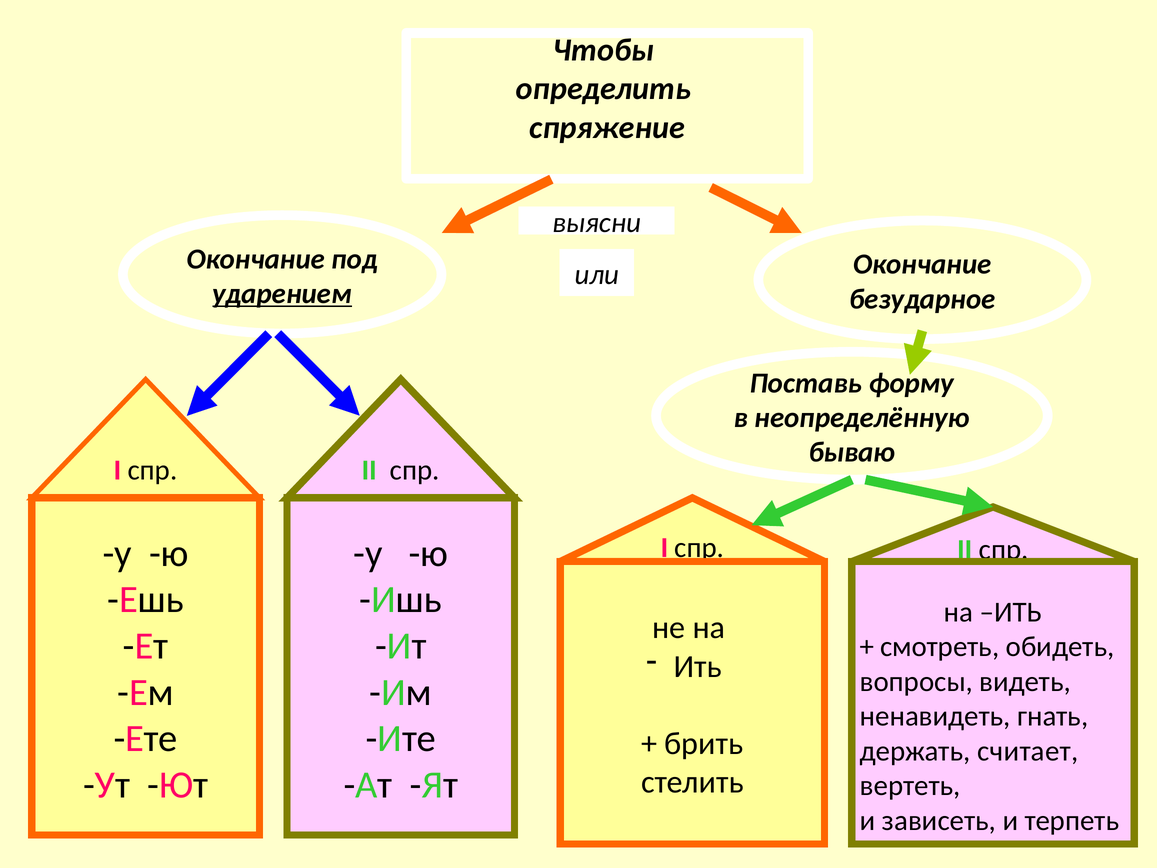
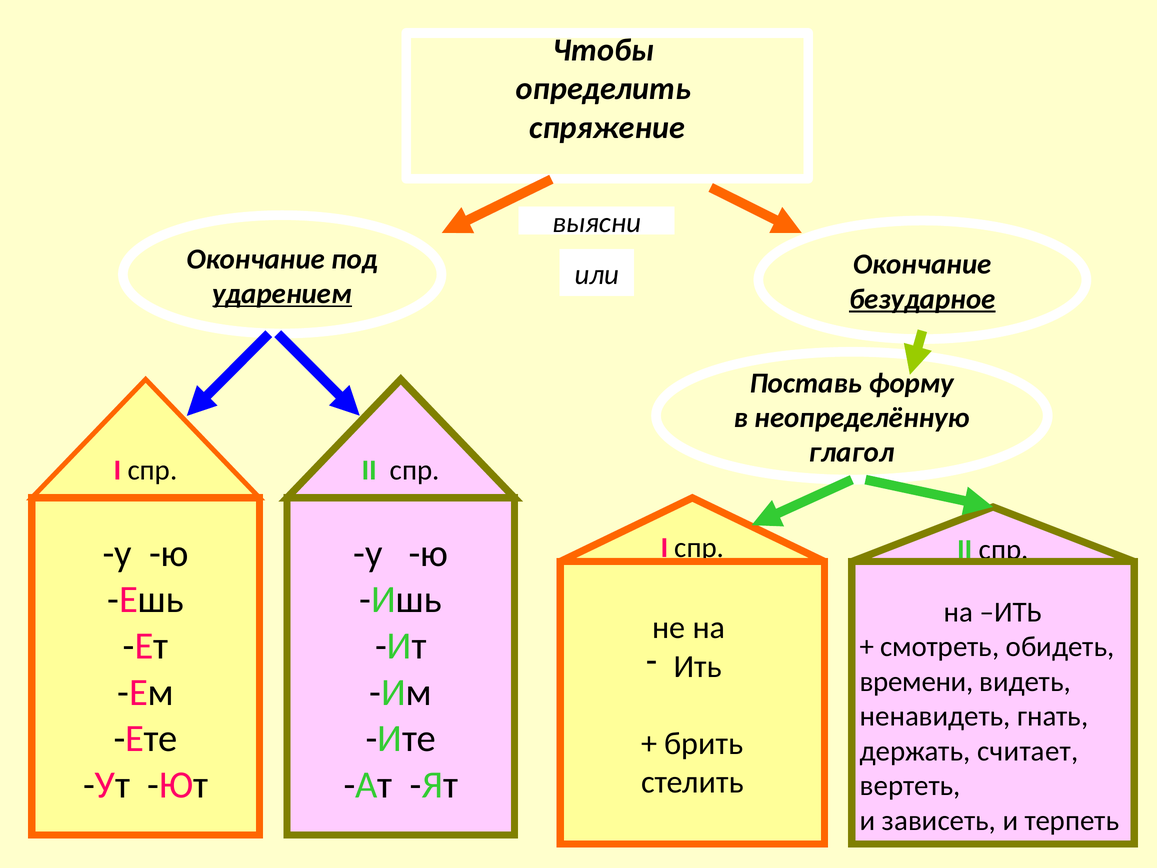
безударное underline: none -> present
бываю: бываю -> глагол
вопросы: вопросы -> времени
